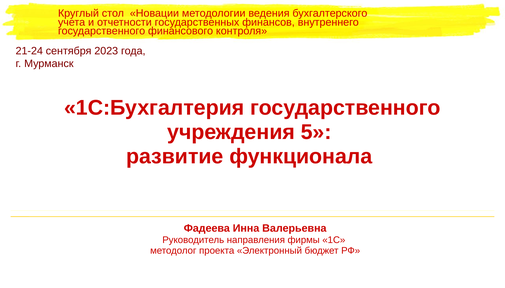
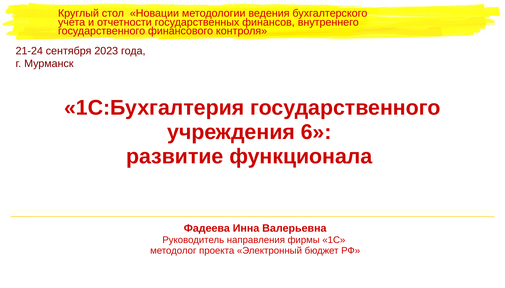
5: 5 -> 6
